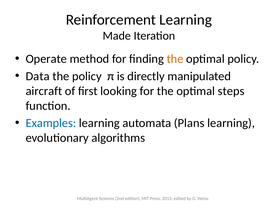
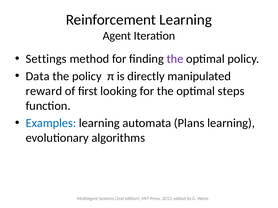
Made: Made -> Agent
Operate: Operate -> Settings
the at (175, 59) colour: orange -> purple
aircraft: aircraft -> reward
